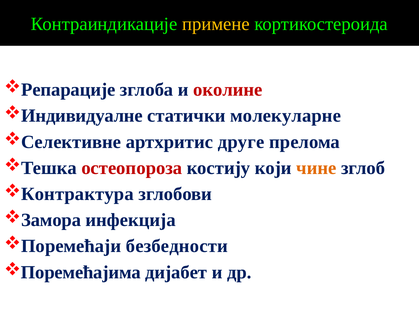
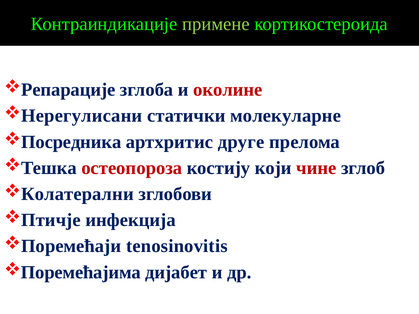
примене colour: yellow -> light green
Индивидуалне: Индивидуалне -> Нерегулисани
Селективне: Селективне -> Посредника
чине colour: orange -> red
Контрактура: Контрактура -> Колатерални
Замора: Замора -> Птичје
безбедности: безбедности -> tenosinovitis
